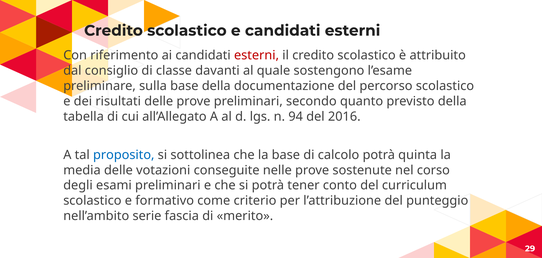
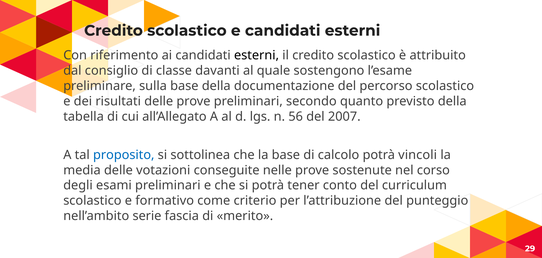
esterni at (257, 55) colour: red -> black
94: 94 -> 56
2016: 2016 -> 2007
quinta: quinta -> vincoli
